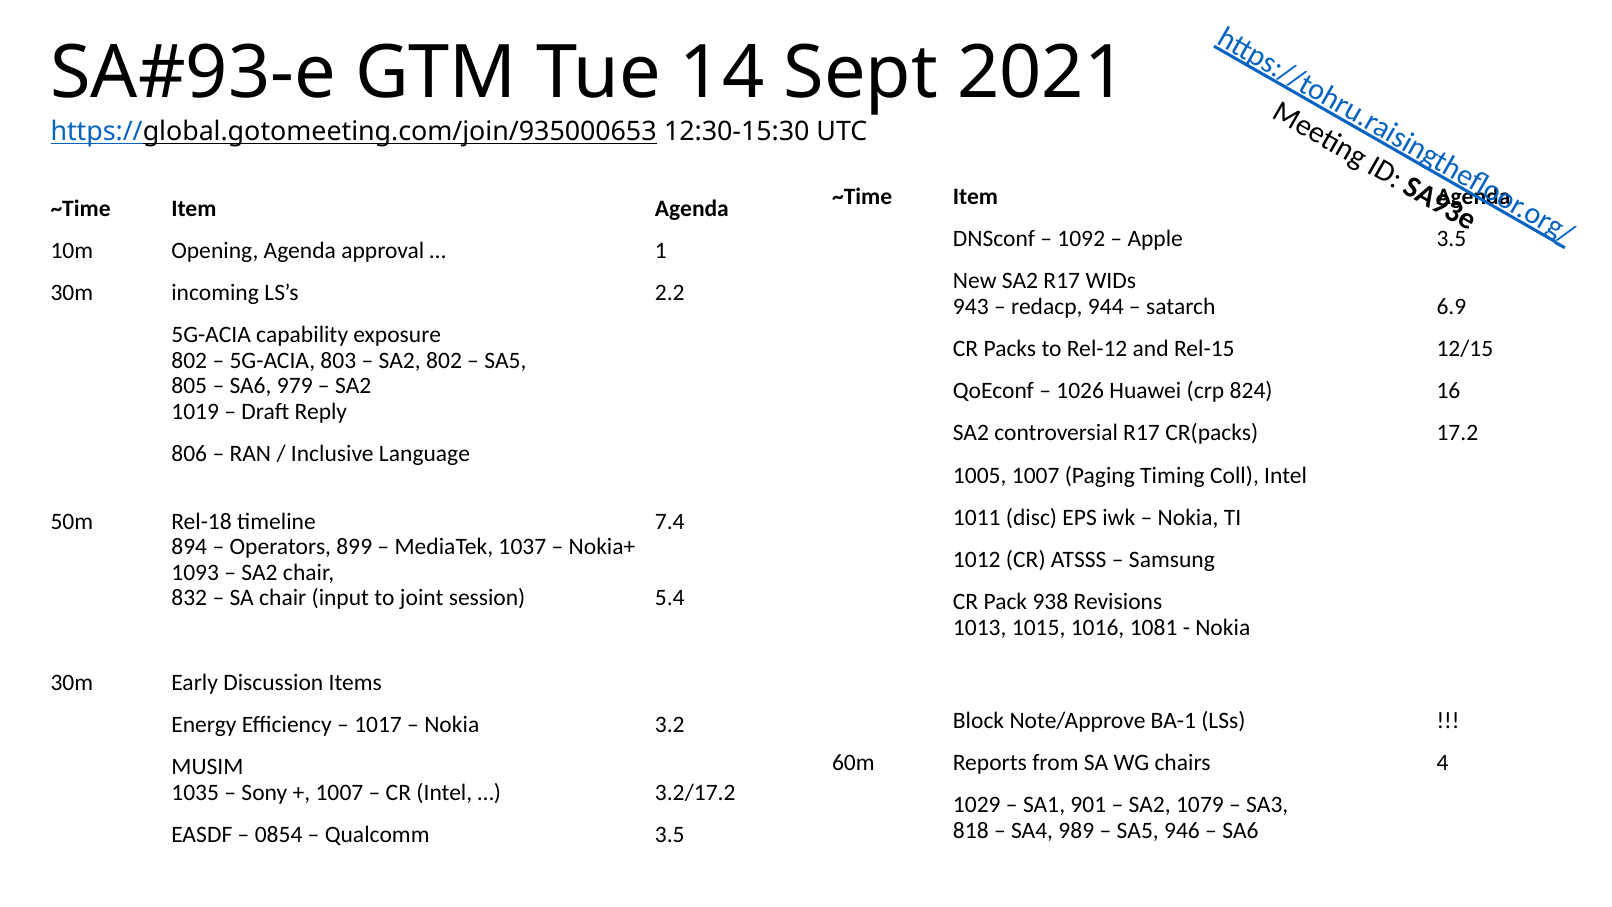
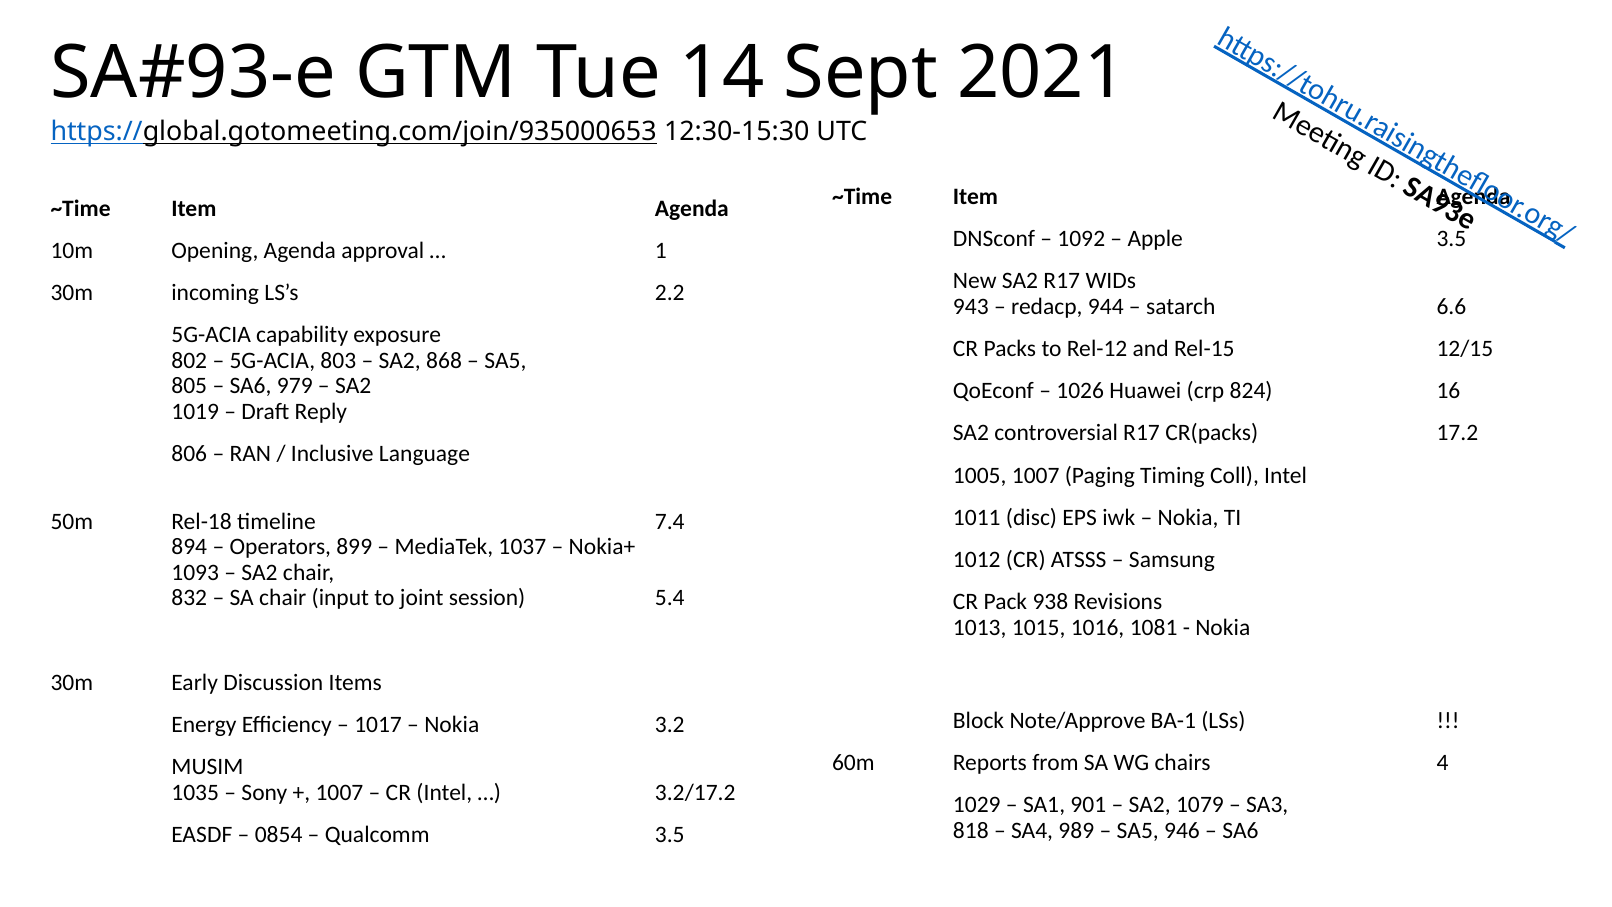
6.9: 6.9 -> 6.6
SA2 802: 802 -> 868
